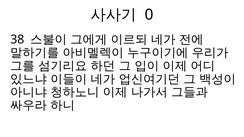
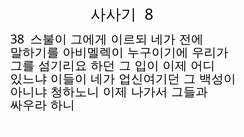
0: 0 -> 8
